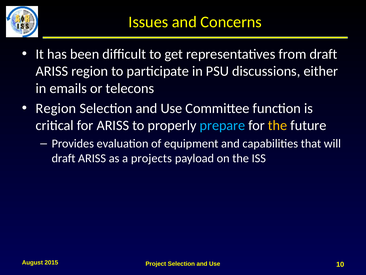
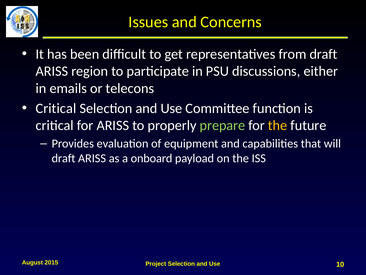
Region at (56, 108): Region -> Critical
prepare colour: light blue -> light green
projects: projects -> onboard
